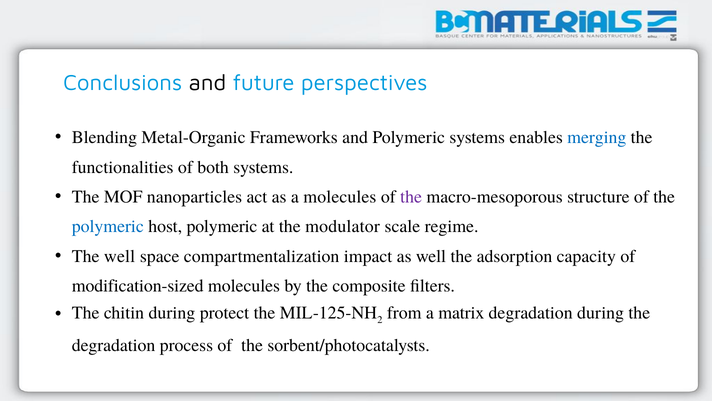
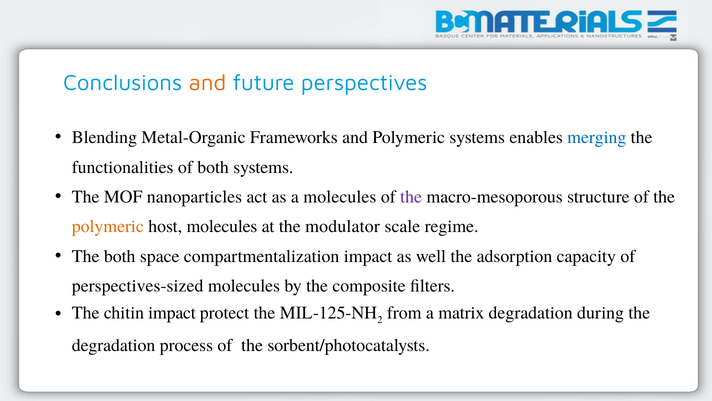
and at (207, 83) colour: black -> orange
polymeric at (108, 226) colour: blue -> orange
host polymeric: polymeric -> molecules
The well: well -> both
modification-sized: modification-sized -> perspectives-sized
chitin during: during -> impact
